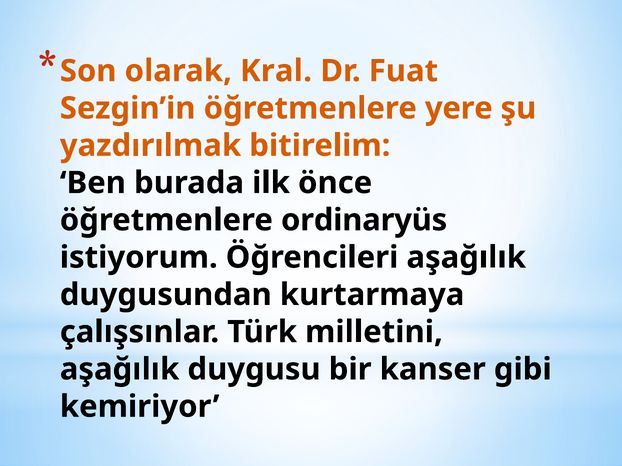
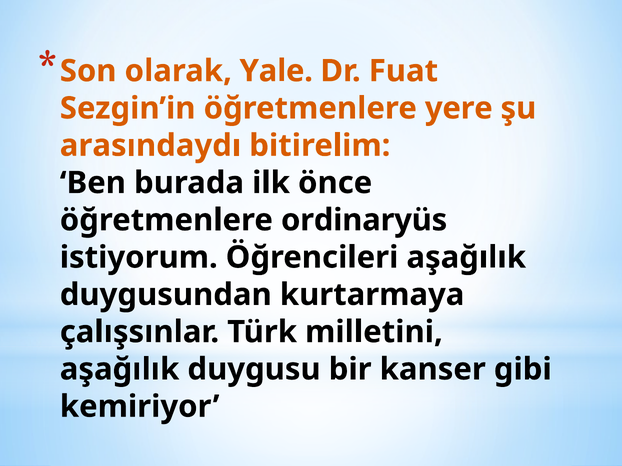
Kral: Kral -> Yale
yazdırılmak: yazdırılmak -> arasındaydı
